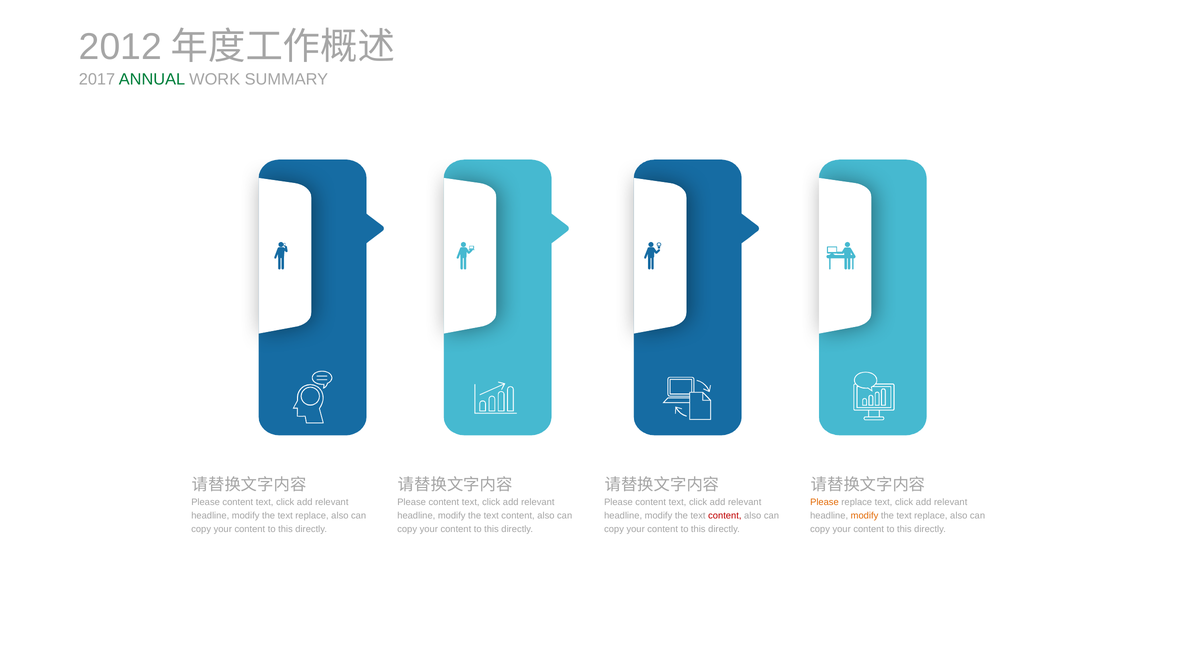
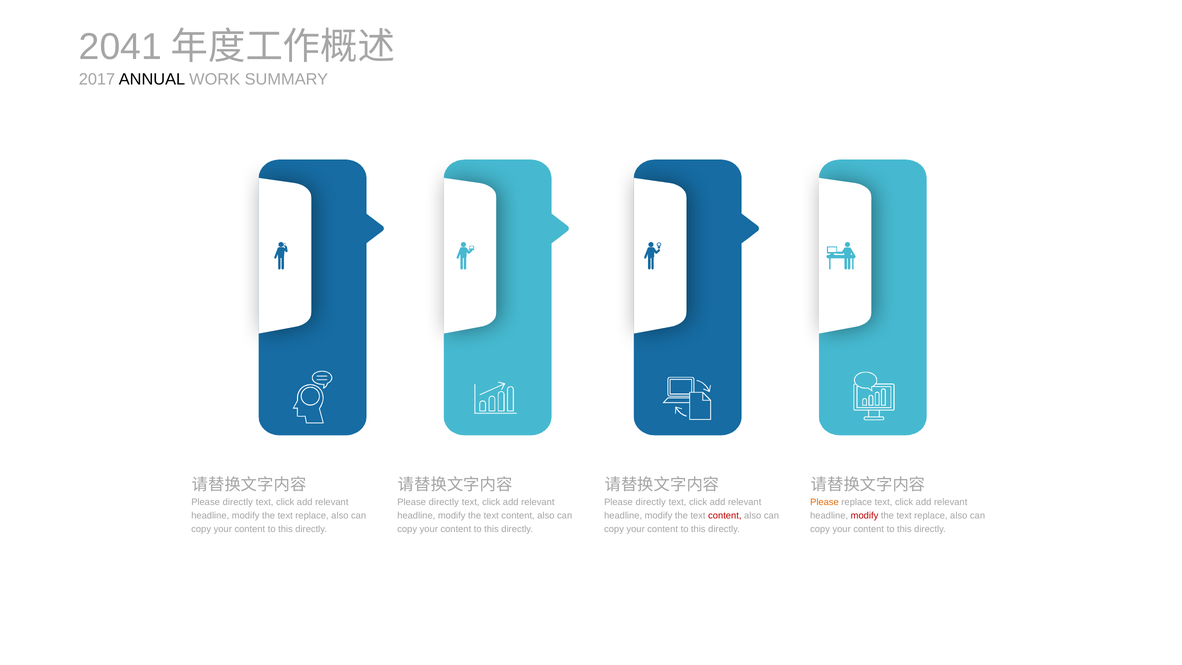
2012: 2012 -> 2041
ANNUAL colour: green -> black
content at (238, 502): content -> directly
content at (444, 502): content -> directly
content at (651, 502): content -> directly
modify at (865, 515) colour: orange -> red
